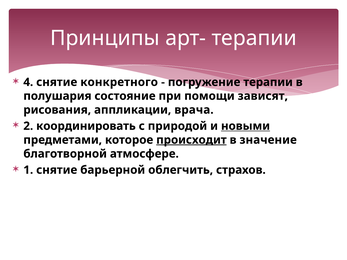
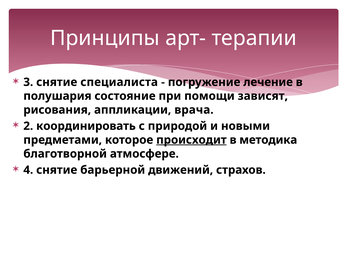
4: 4 -> 3
конкретного: конкретного -> специалиста
погружение терапии: терапии -> лечение
новыми underline: present -> none
значение: значение -> методика
1: 1 -> 4
облегчить: облегчить -> движений
